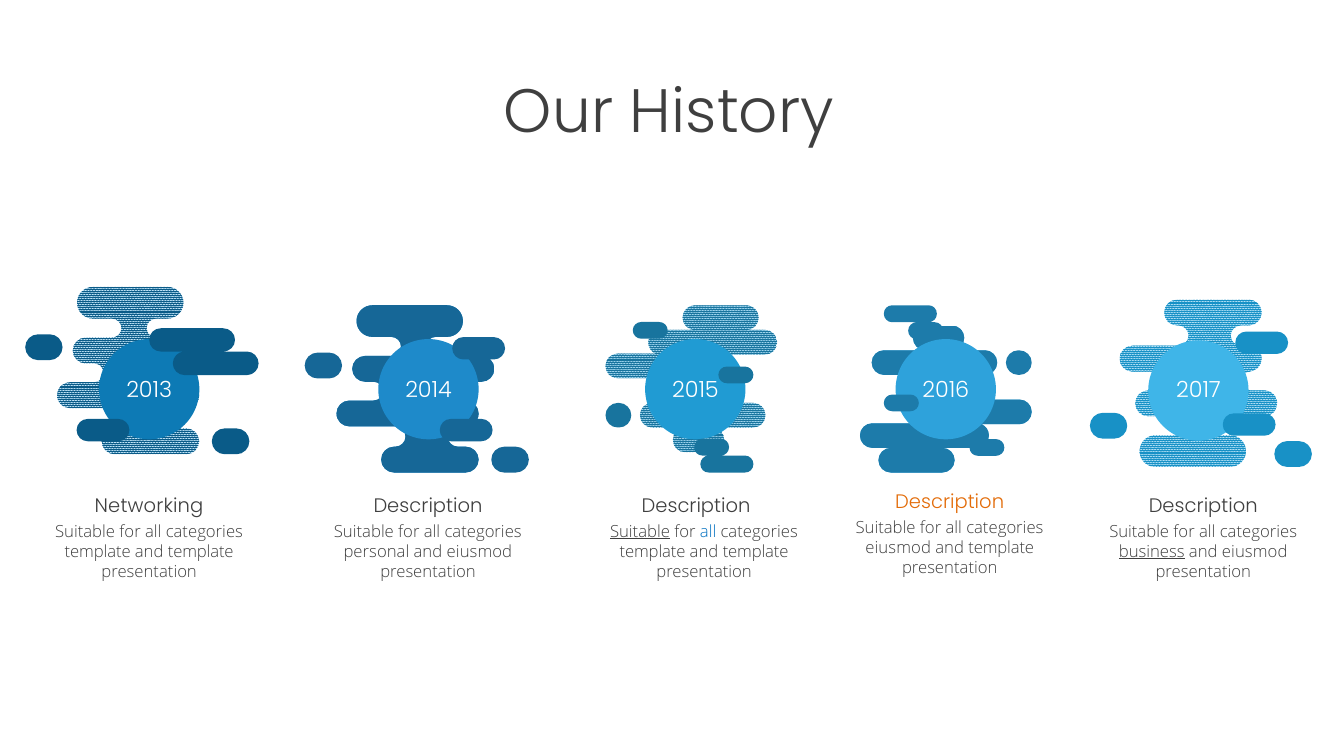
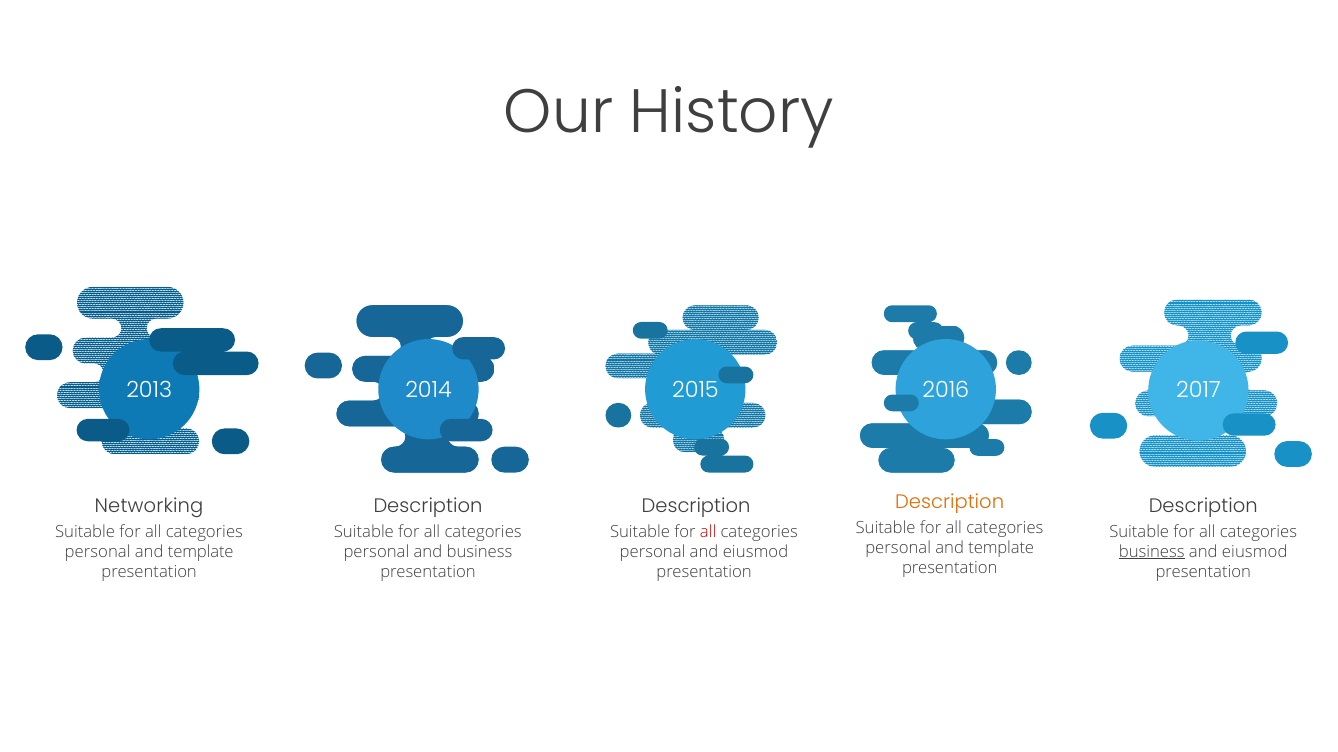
Suitable at (640, 532) underline: present -> none
all at (708, 532) colour: blue -> red
eiusmod at (898, 549): eiusmod -> personal
template at (98, 552): template -> personal
eiusmod at (479, 552): eiusmod -> business
template at (653, 552): template -> personal
template at (756, 552): template -> eiusmod
